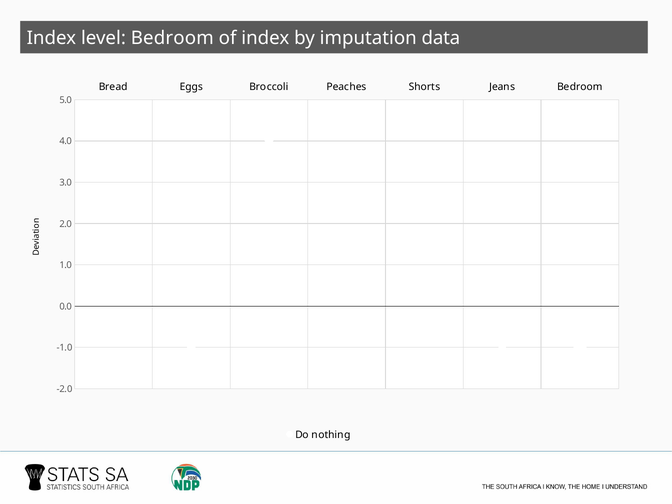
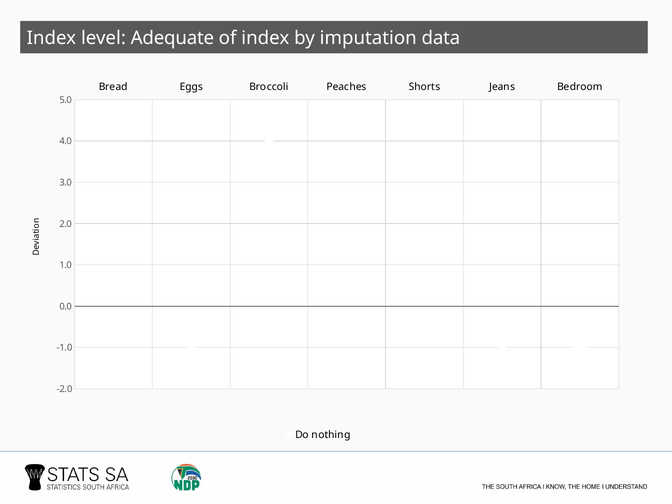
level Bedroom: Bedroom -> Adequate
